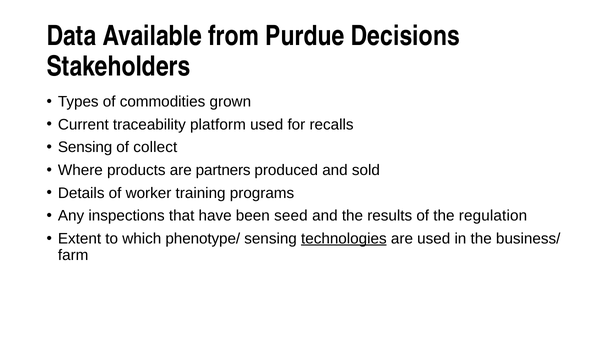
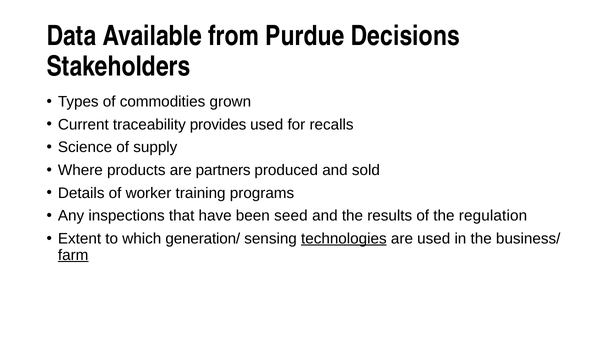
platform: platform -> provides
Sensing at (85, 147): Sensing -> Science
collect: collect -> supply
phenotype/: phenotype/ -> generation/
farm underline: none -> present
